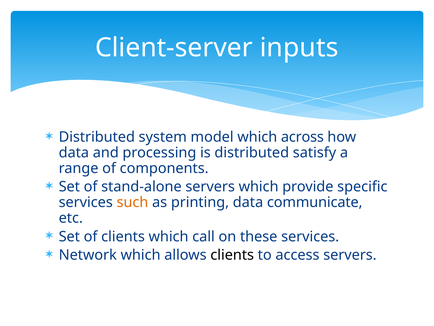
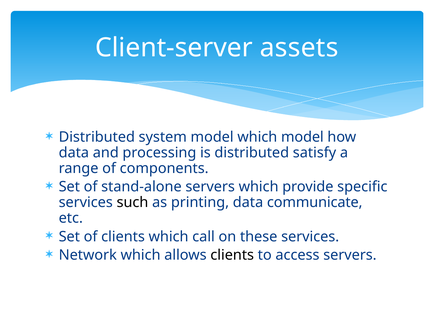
inputs: inputs -> assets
which across: across -> model
such colour: orange -> black
